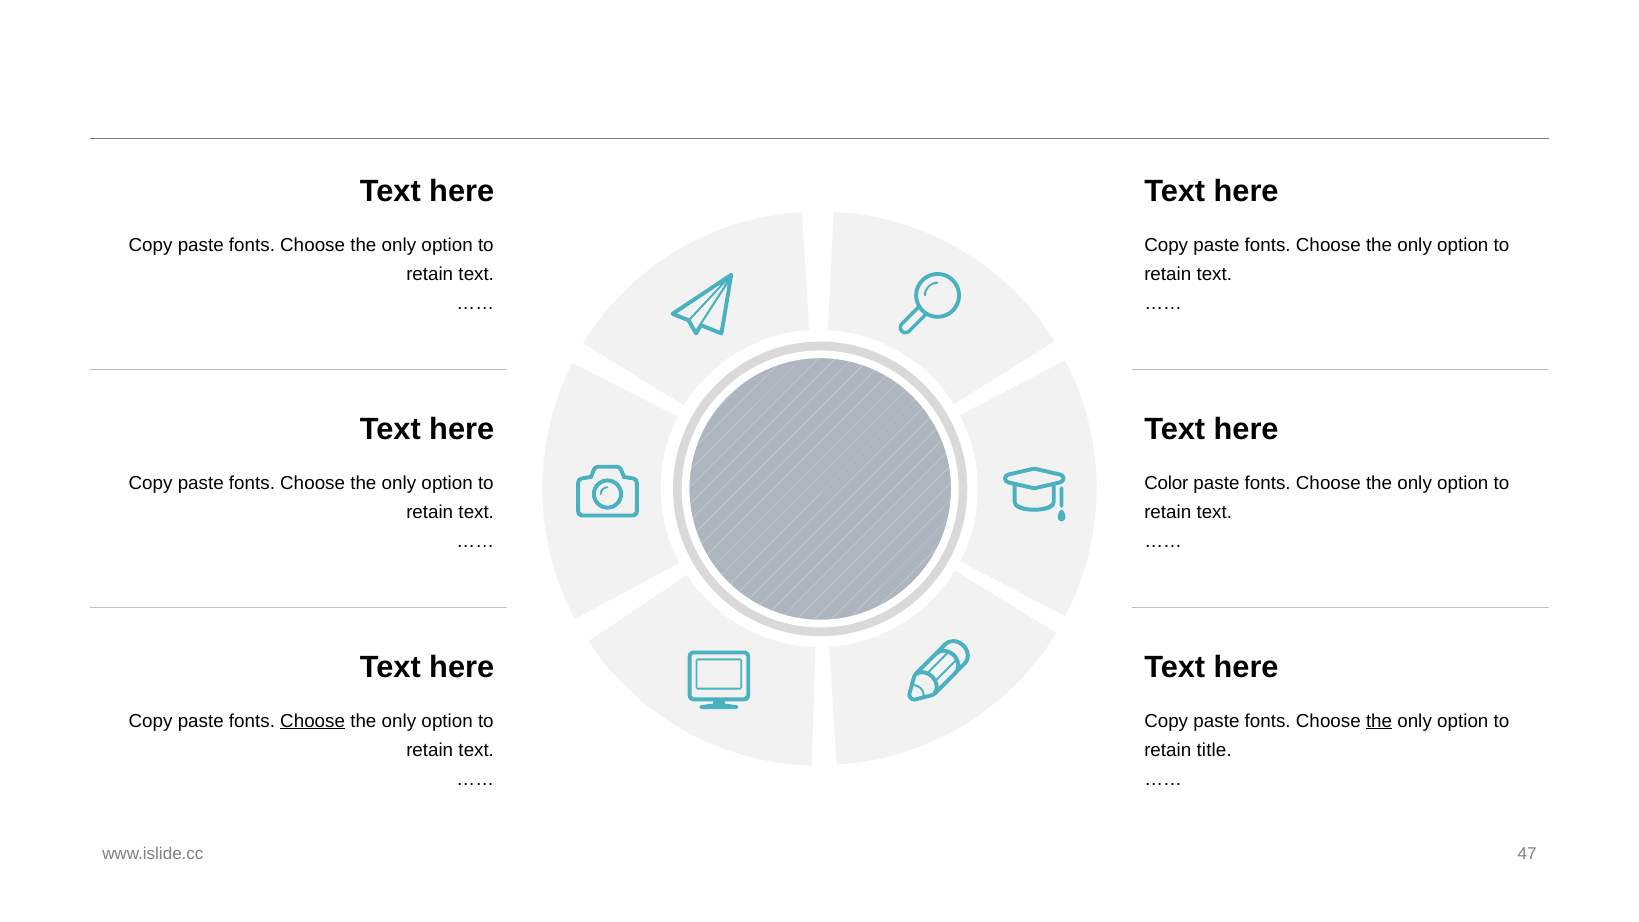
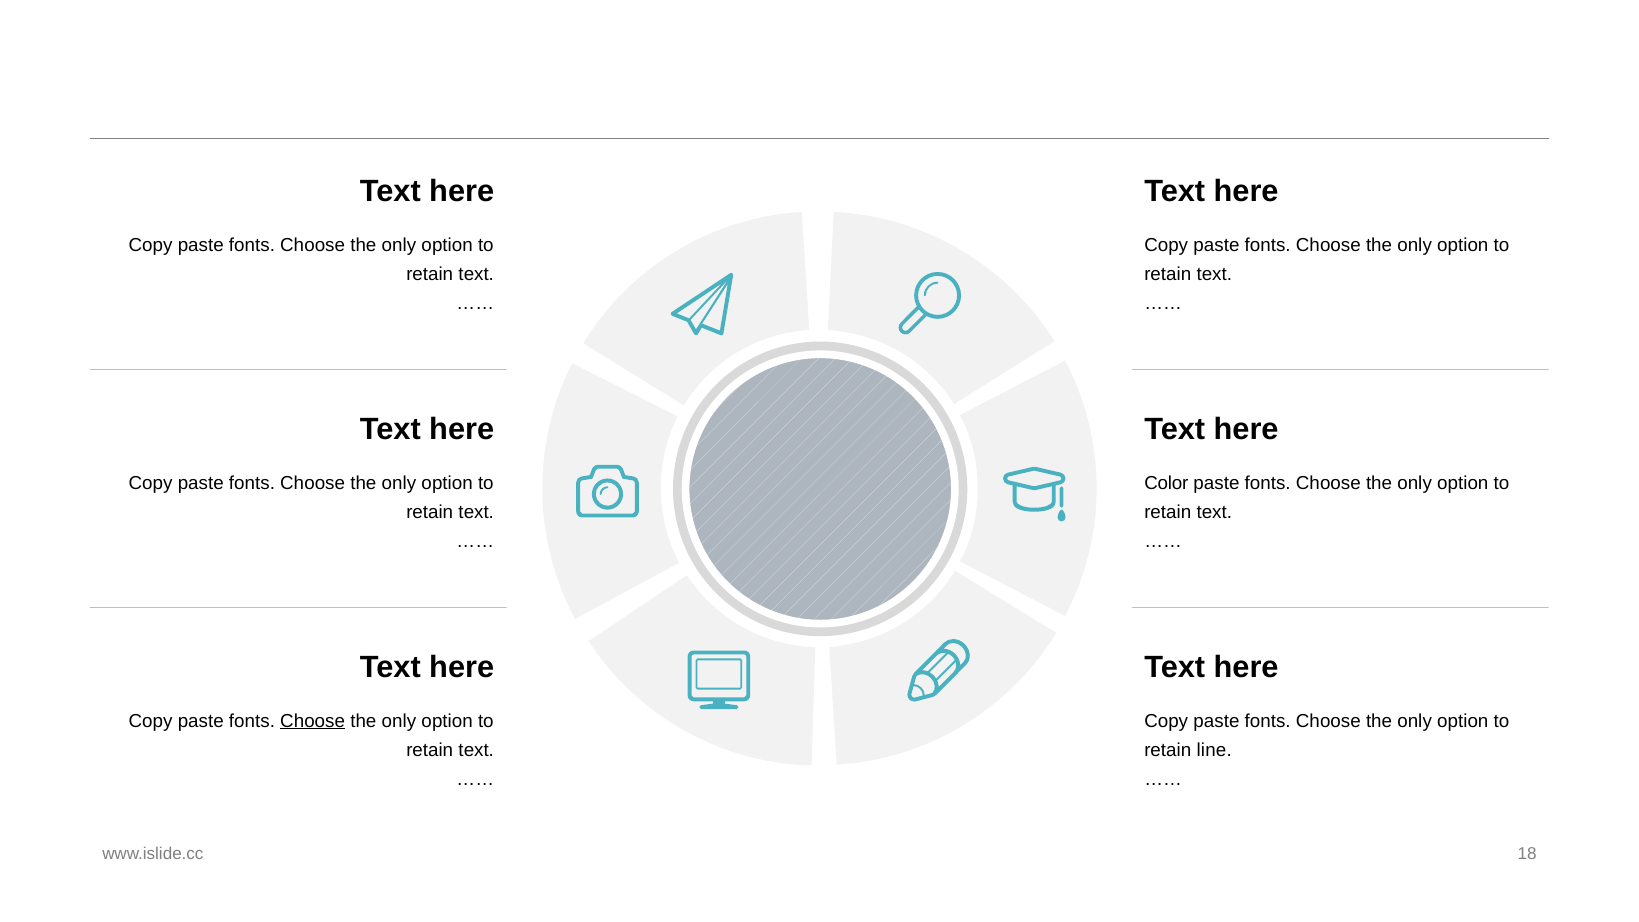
the at (1379, 721) underline: present -> none
title: title -> line
47: 47 -> 18
